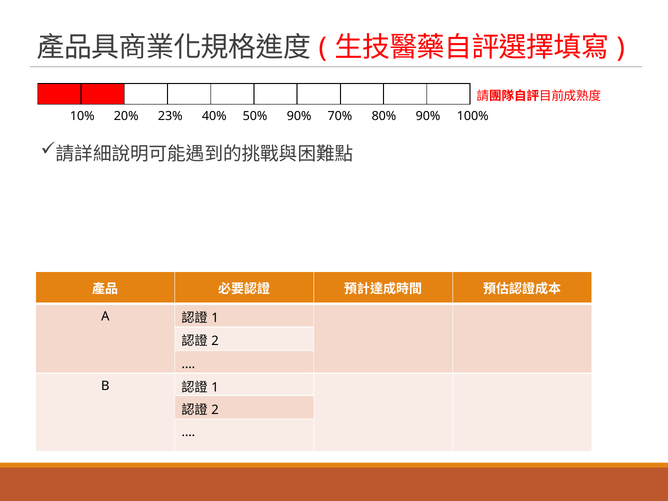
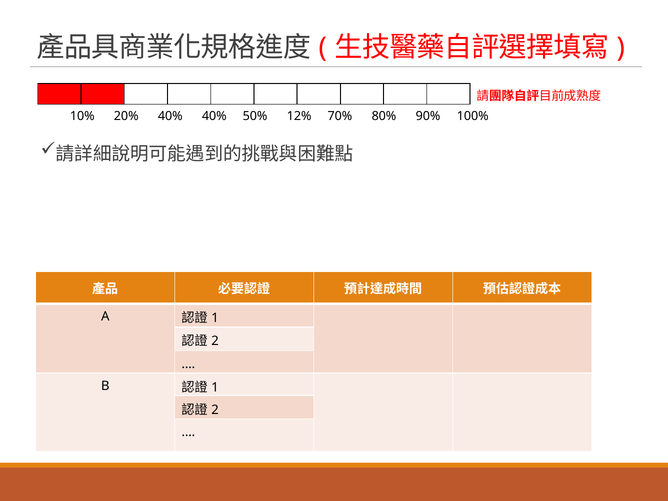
20% 23%: 23% -> 40%
50% 90%: 90% -> 12%
